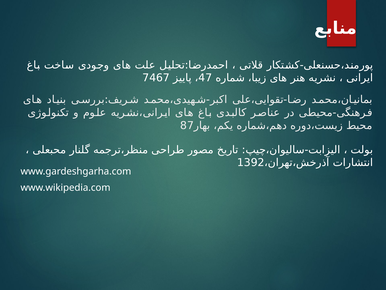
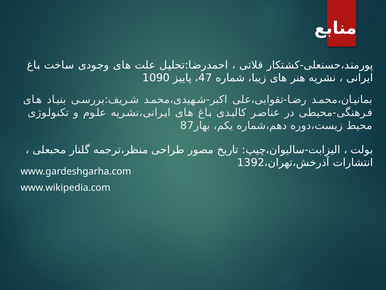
7467: 7467 -> 1090
